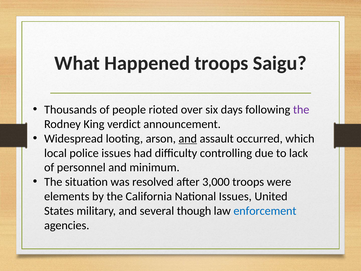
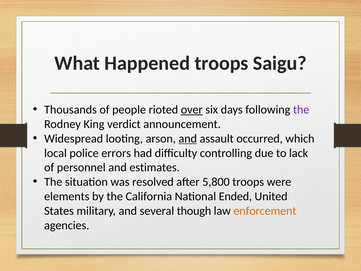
over underline: none -> present
police issues: issues -> errors
minimum: minimum -> estimates
3,000: 3,000 -> 5,800
National Issues: Issues -> Ended
enforcement colour: blue -> orange
